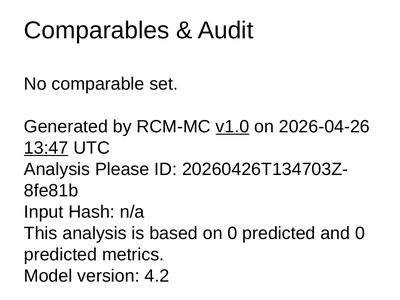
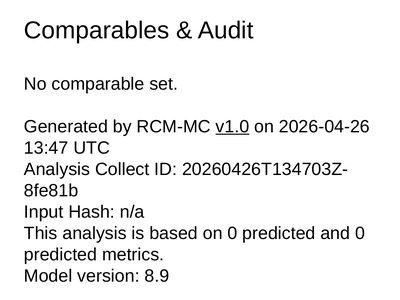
13:47 underline: present -> none
Please: Please -> Collect
4.2: 4.2 -> 8.9
